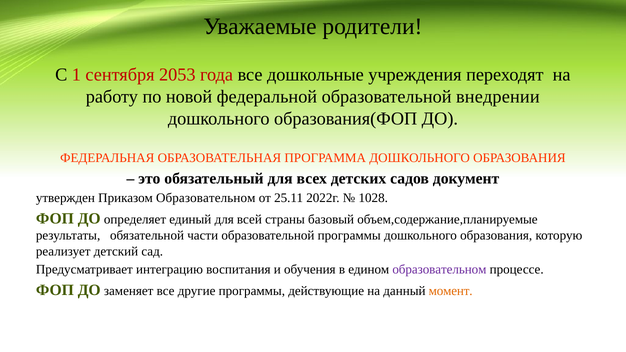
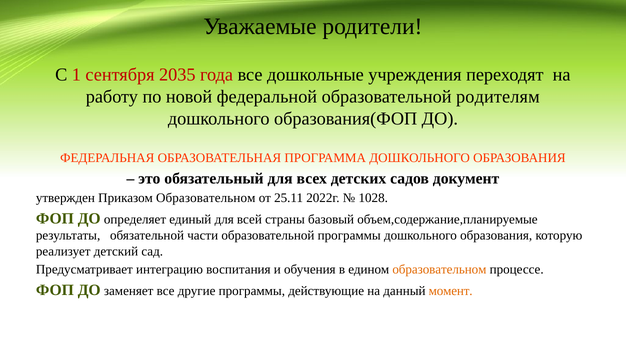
2053: 2053 -> 2035
внедрении: внедрении -> родителям
образовательном at (439, 270) colour: purple -> orange
